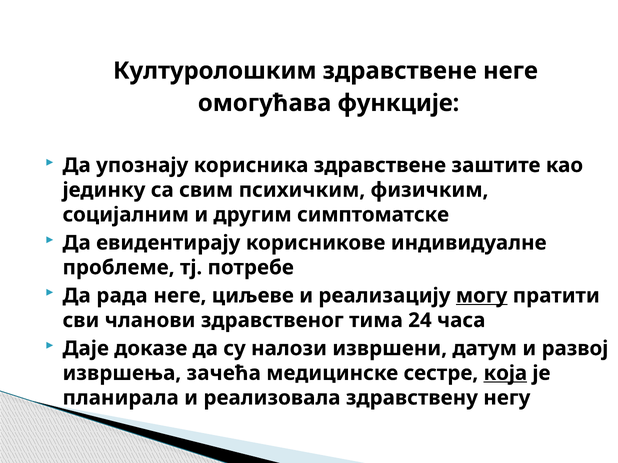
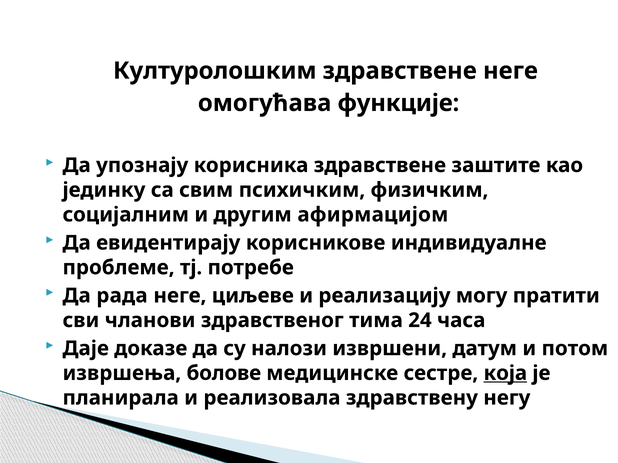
симптоматске: симптоматске -> афирмацијом
могу underline: present -> none
развој: развој -> потом
зачећа: зачећа -> болове
